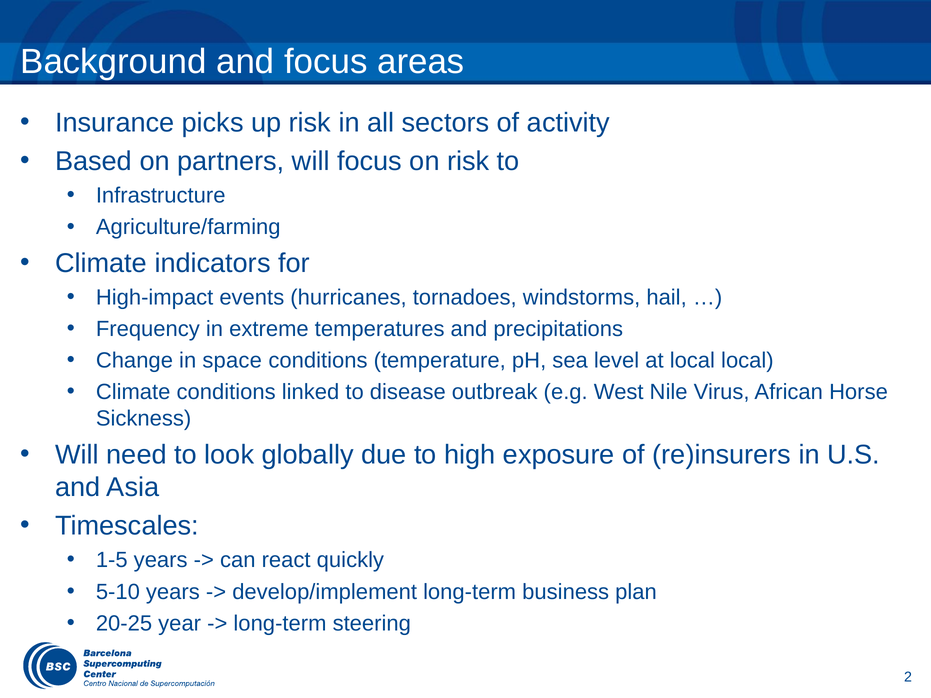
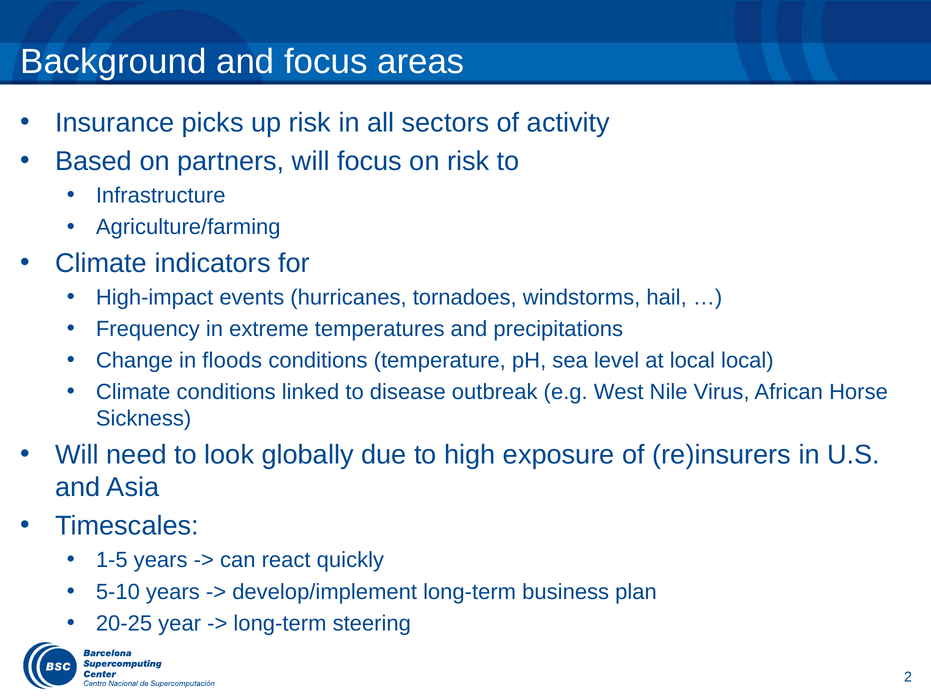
space: space -> floods
